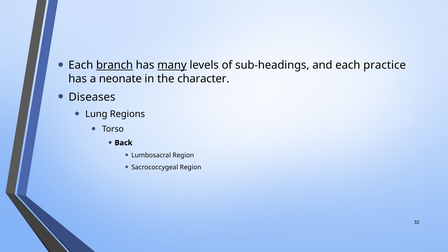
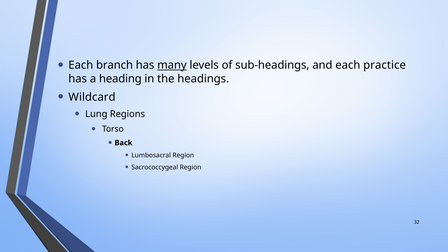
branch underline: present -> none
neonate: neonate -> heading
character: character -> headings
Diseases: Diseases -> Wildcard
